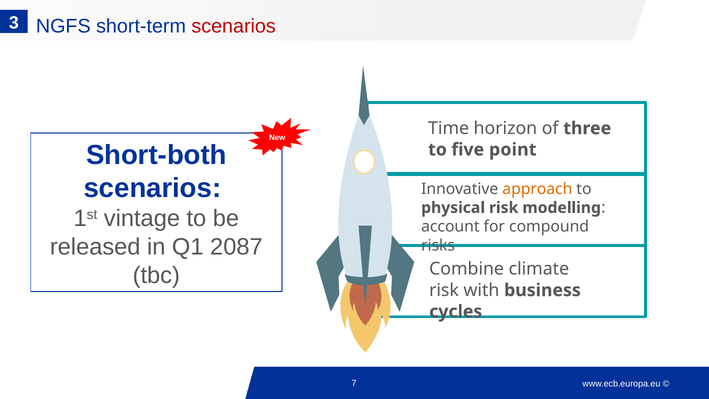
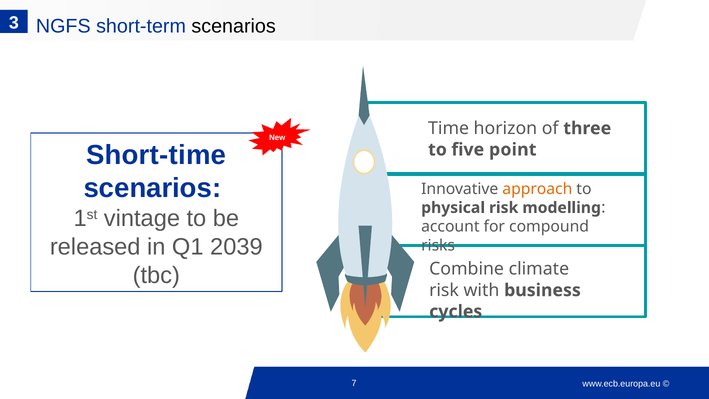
scenarios at (234, 26) colour: red -> black
Short-both: Short-both -> Short-time
2087: 2087 -> 2039
